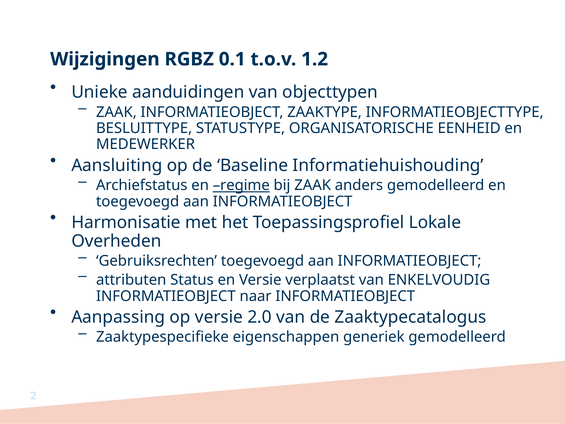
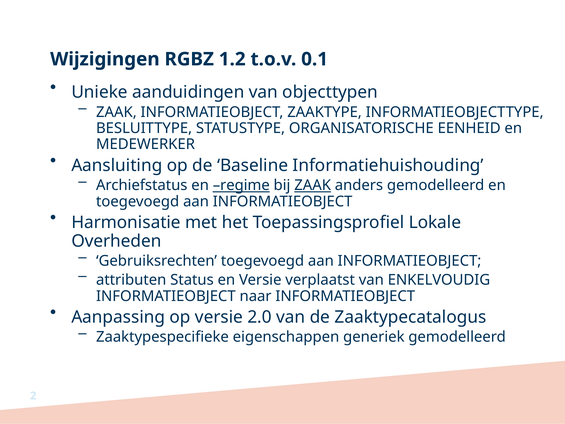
0.1: 0.1 -> 1.2
1.2: 1.2 -> 0.1
ZAAK at (313, 185) underline: none -> present
